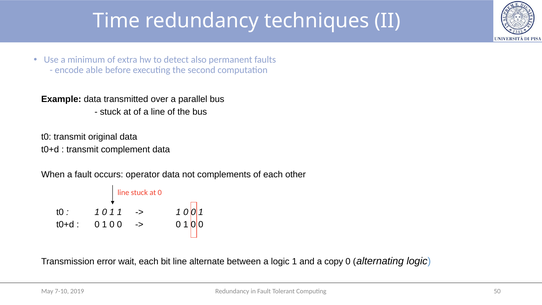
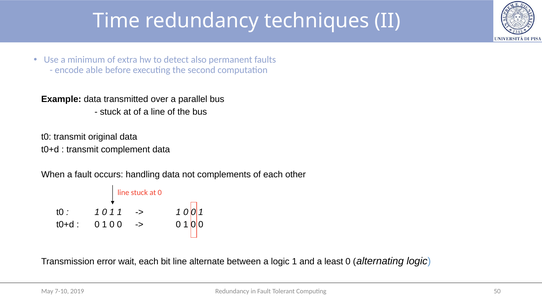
operator: operator -> handling
copy: copy -> least
